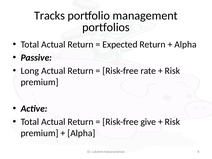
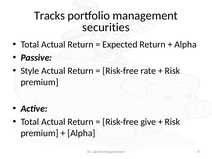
portfolios: portfolios -> securities
Long: Long -> Style
